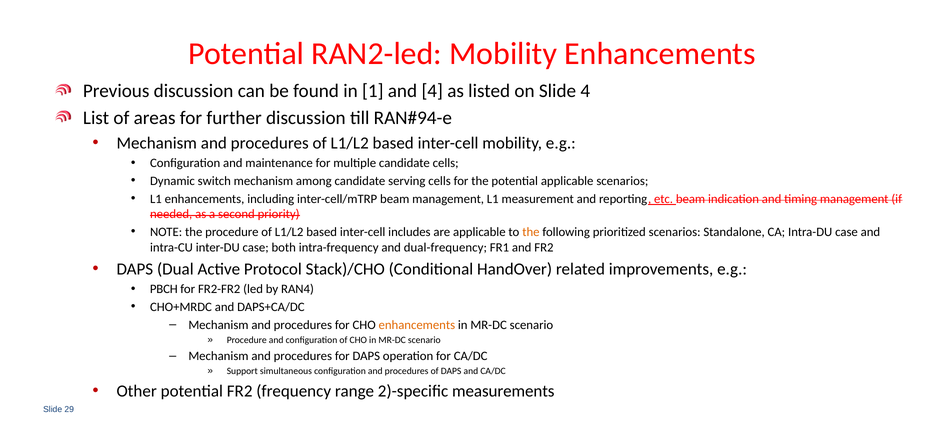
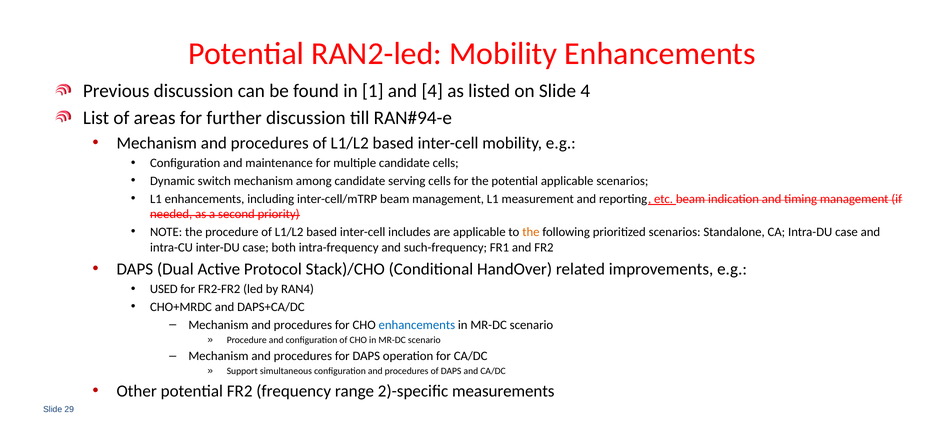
dual-frequency: dual-frequency -> such-frequency
PBCH: PBCH -> USED
enhancements at (417, 325) colour: orange -> blue
